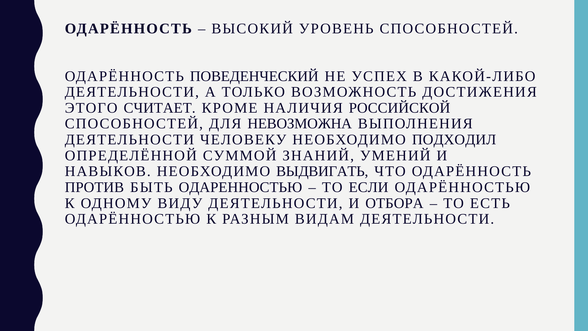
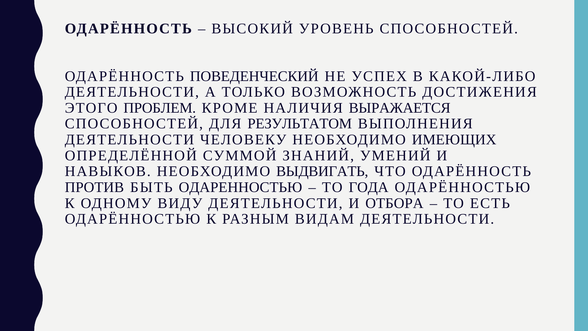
СЧИТАЕТ: СЧИТАЕТ -> ПРОБЛЕМ
РОССИЙСКОЙ: РОССИЙСКОЙ -> ВЫРАЖАЕТСЯ
НЕВОЗМОЖНА: НЕВОЗМОЖНА -> РЕЗУЛЬТАТОМ
ПОДХОДИЛ: ПОДХОДИЛ -> ИМЕЮЩИХ
ЕСЛИ: ЕСЛИ -> ГОДА
